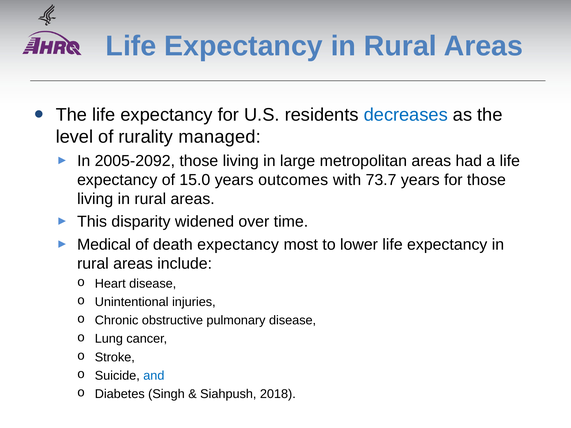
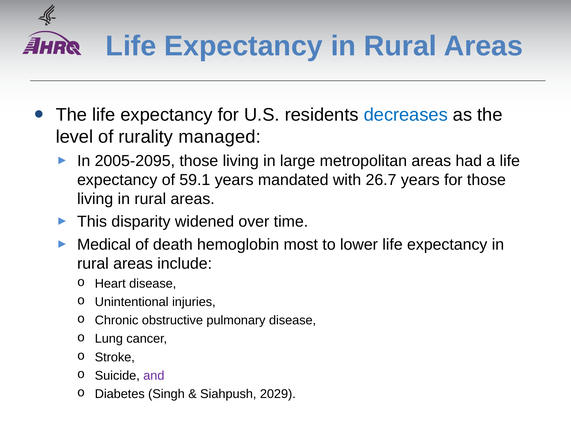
2005-2092: 2005-2092 -> 2005-2095
15.0: 15.0 -> 59.1
outcomes: outcomes -> mandated
73.7: 73.7 -> 26.7
death expectancy: expectancy -> hemoglobin
and colour: blue -> purple
2018: 2018 -> 2029
